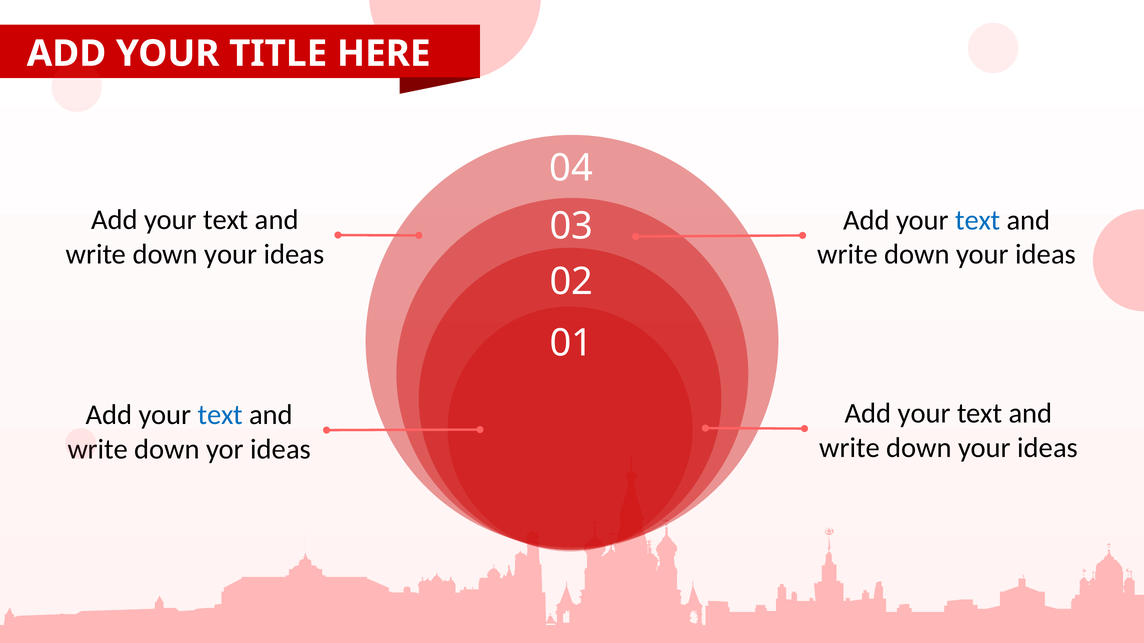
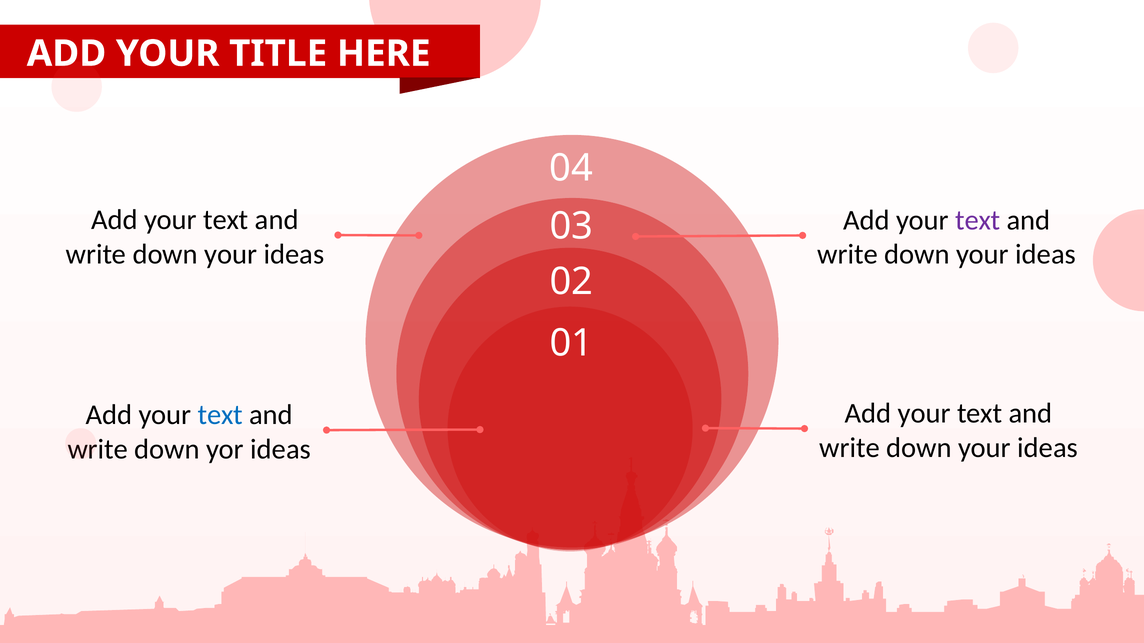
text at (978, 220) colour: blue -> purple
